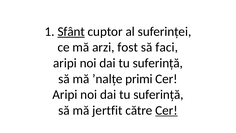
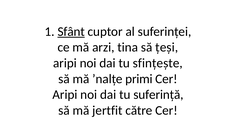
fost: fost -> tina
faci: faci -> țeși
suferință at (158, 63): suferință -> sfințește
Cer at (166, 110) underline: present -> none
